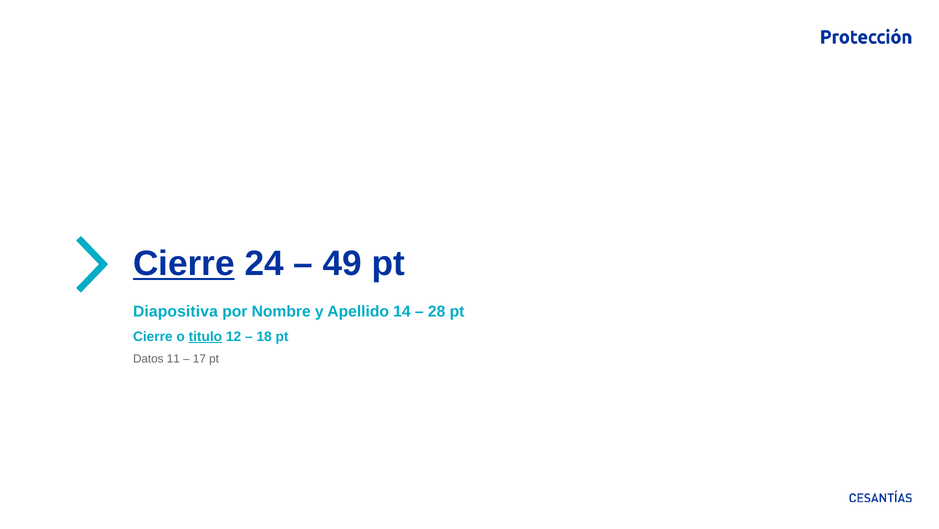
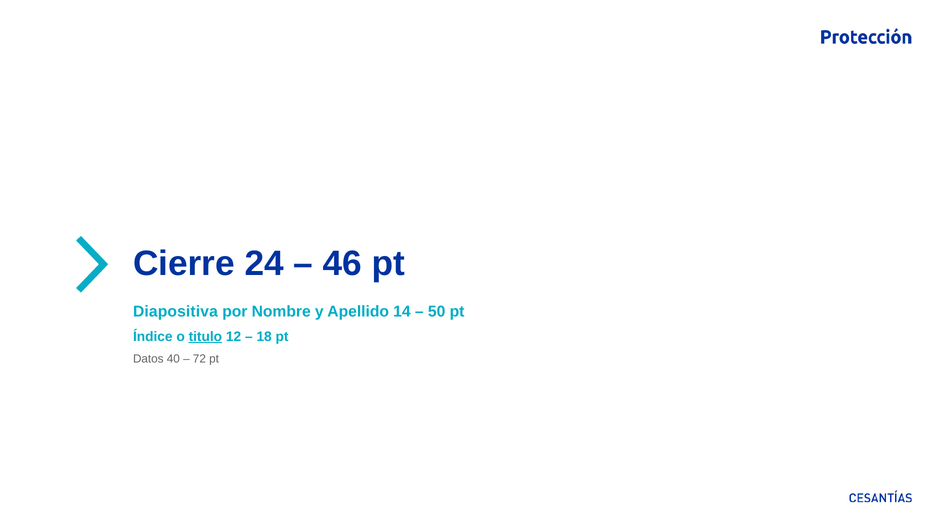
Cierre at (184, 263) underline: present -> none
49: 49 -> 46
28: 28 -> 50
Cierre at (153, 336): Cierre -> Índice
11: 11 -> 40
17: 17 -> 72
